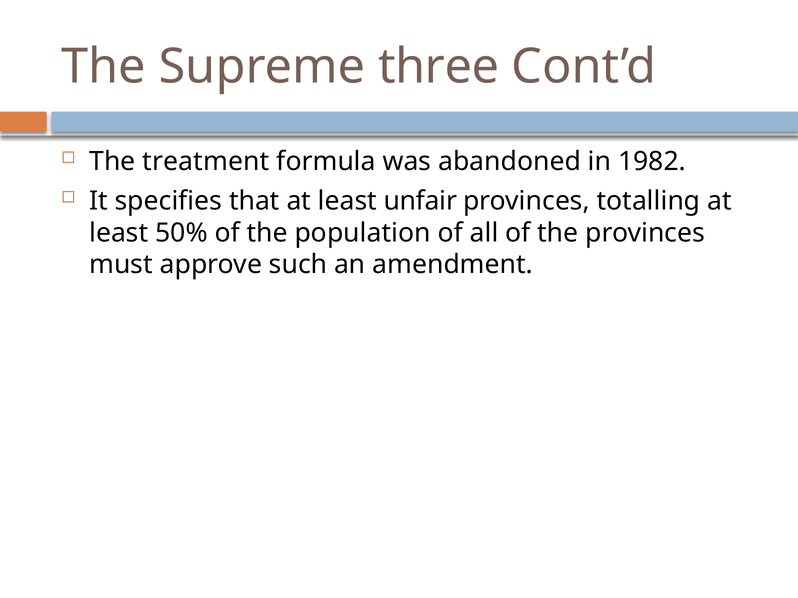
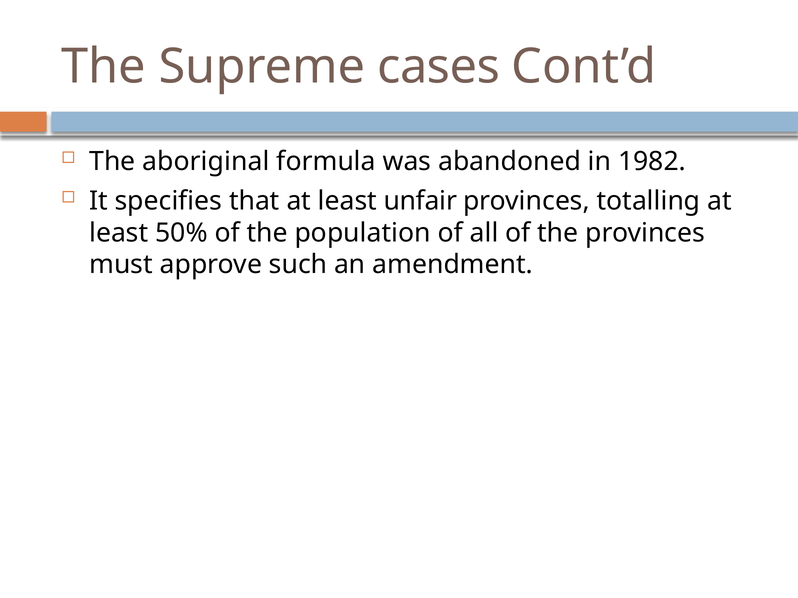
three: three -> cases
treatment: treatment -> aboriginal
